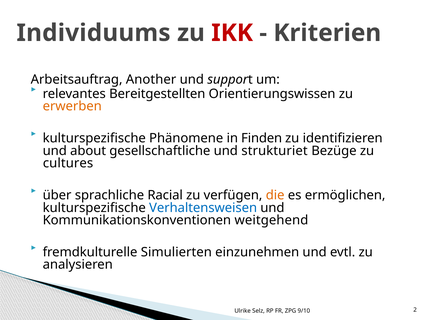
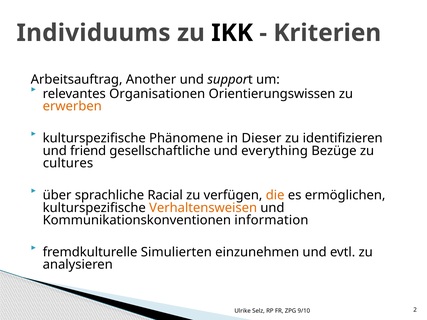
IKK colour: red -> black
Bereitgestellten: Bereitgestellten -> Organisationen
Finden: Finden -> Dieser
about: about -> friend
strukturiet: strukturiet -> everything
Verhaltensweisen colour: blue -> orange
weitgehend: weitgehend -> information
